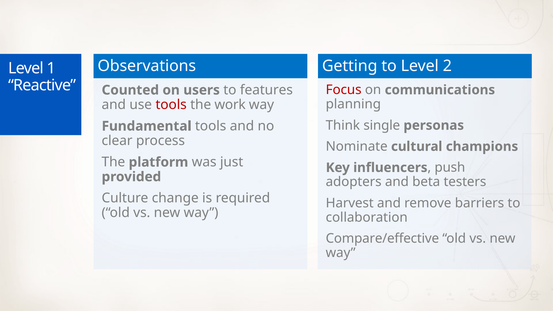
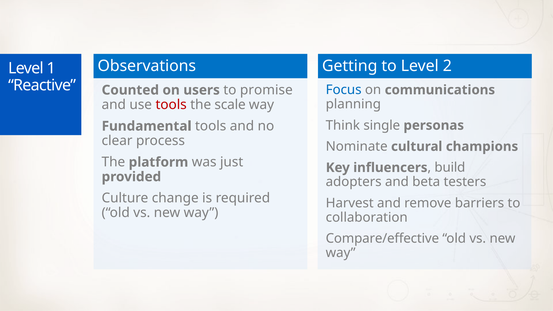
features: features -> promise
Focus colour: red -> blue
work: work -> scale
push: push -> build
